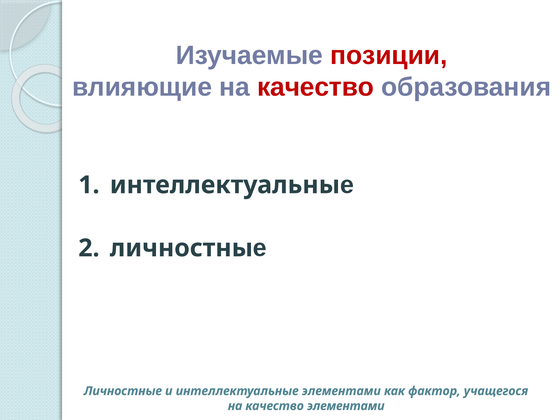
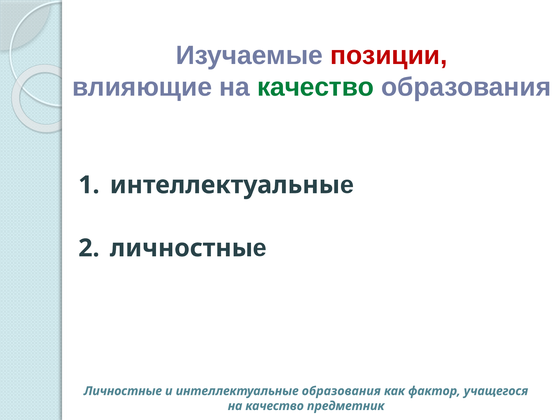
качество at (316, 87) colour: red -> green
интеллектуальные элементами: элементами -> образования
качество элементами: элементами -> предметник
